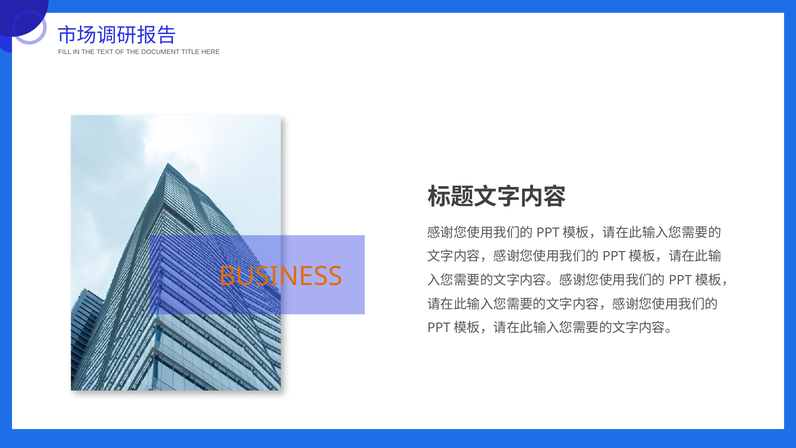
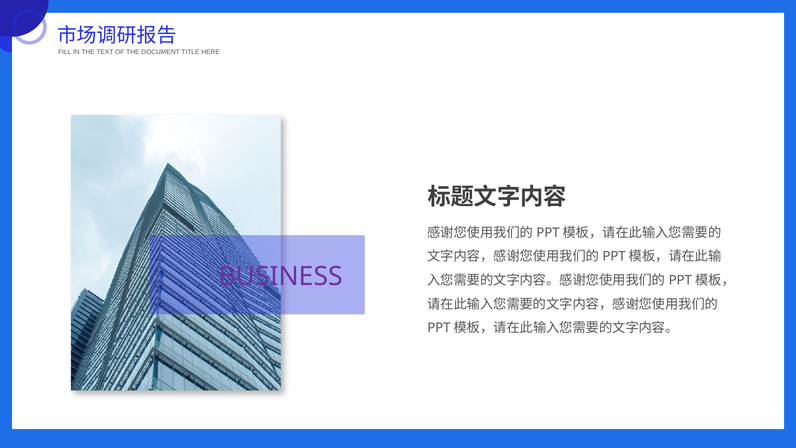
BUSINESS colour: orange -> purple
